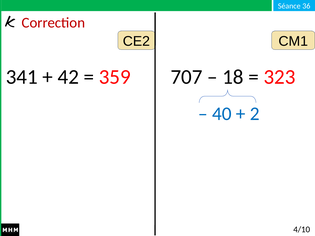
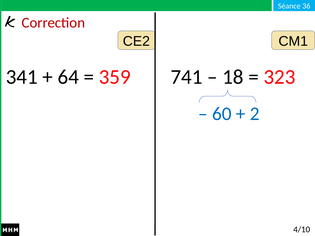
42: 42 -> 64
707: 707 -> 741
40: 40 -> 60
